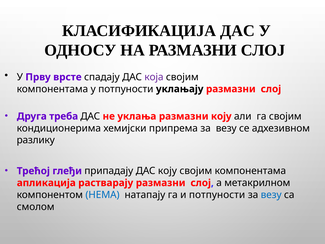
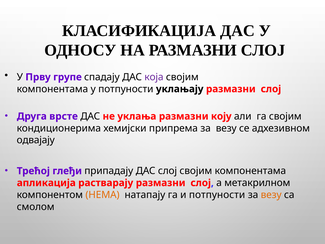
врсте: врсте -> групе
треба: треба -> врсте
разлику: разлику -> одвајају
ДАС коју: коју -> слој
НЕМА colour: blue -> orange
везу at (271, 195) colour: blue -> orange
